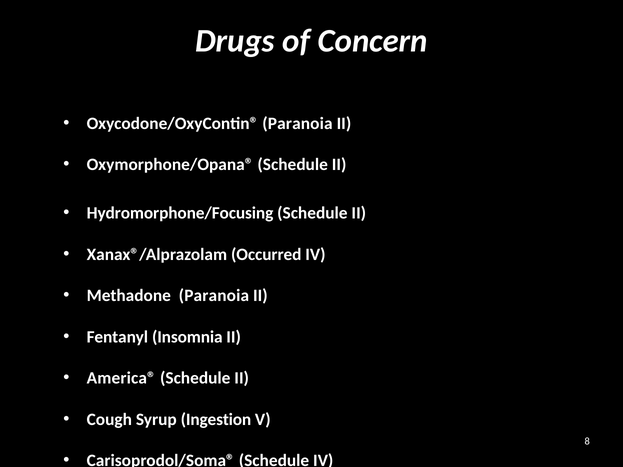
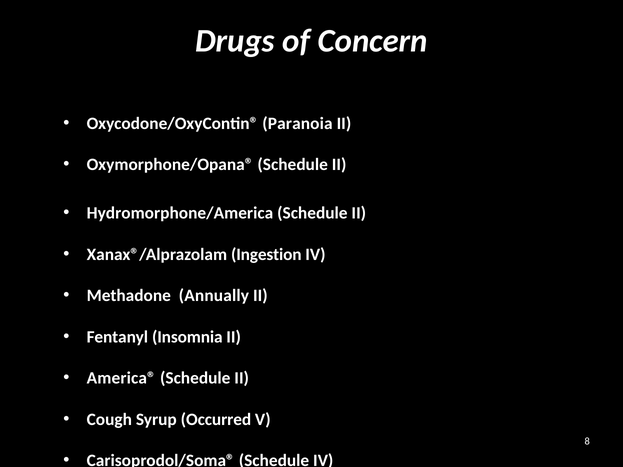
Hydromorphone/Focusing: Hydromorphone/Focusing -> Hydromorphone/America
Xanax®/Alprazolam Occurred: Occurred -> Ingestion
Methadone Paranoia: Paranoia -> Annually
Syrup Ingestion: Ingestion -> Occurred
